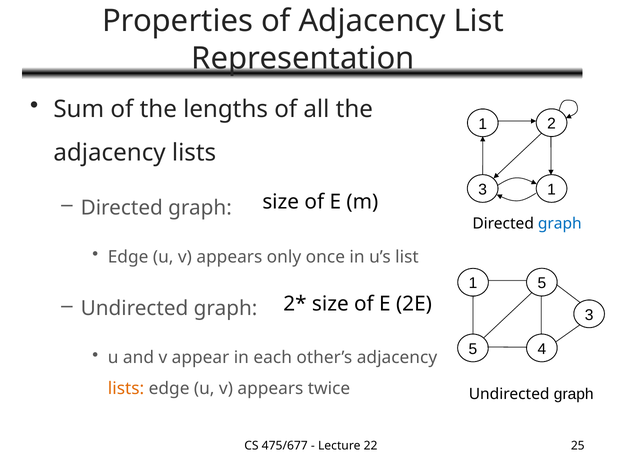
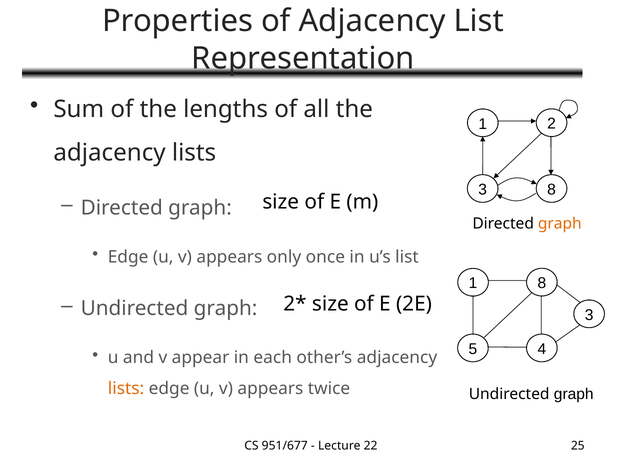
3 1: 1 -> 8
graph at (560, 224) colour: blue -> orange
1 5: 5 -> 8
475/677: 475/677 -> 951/677
